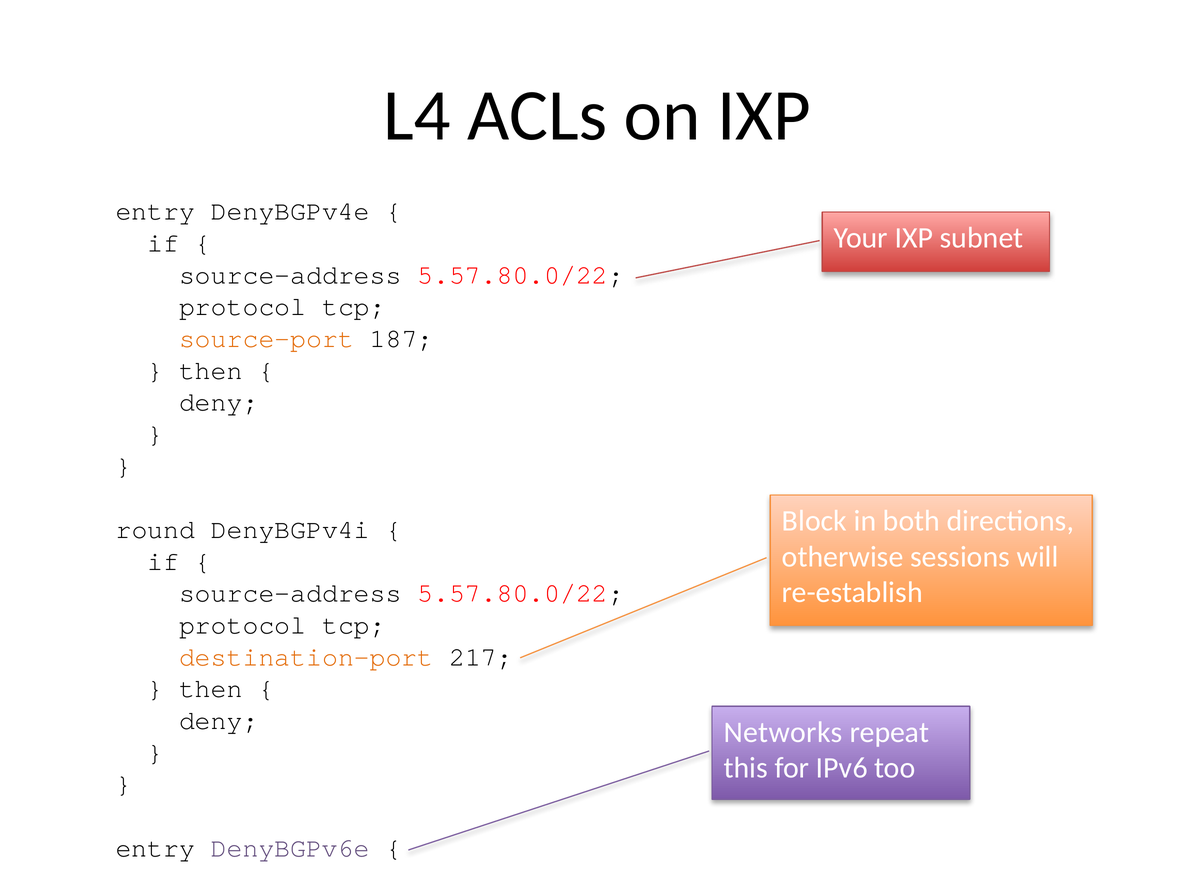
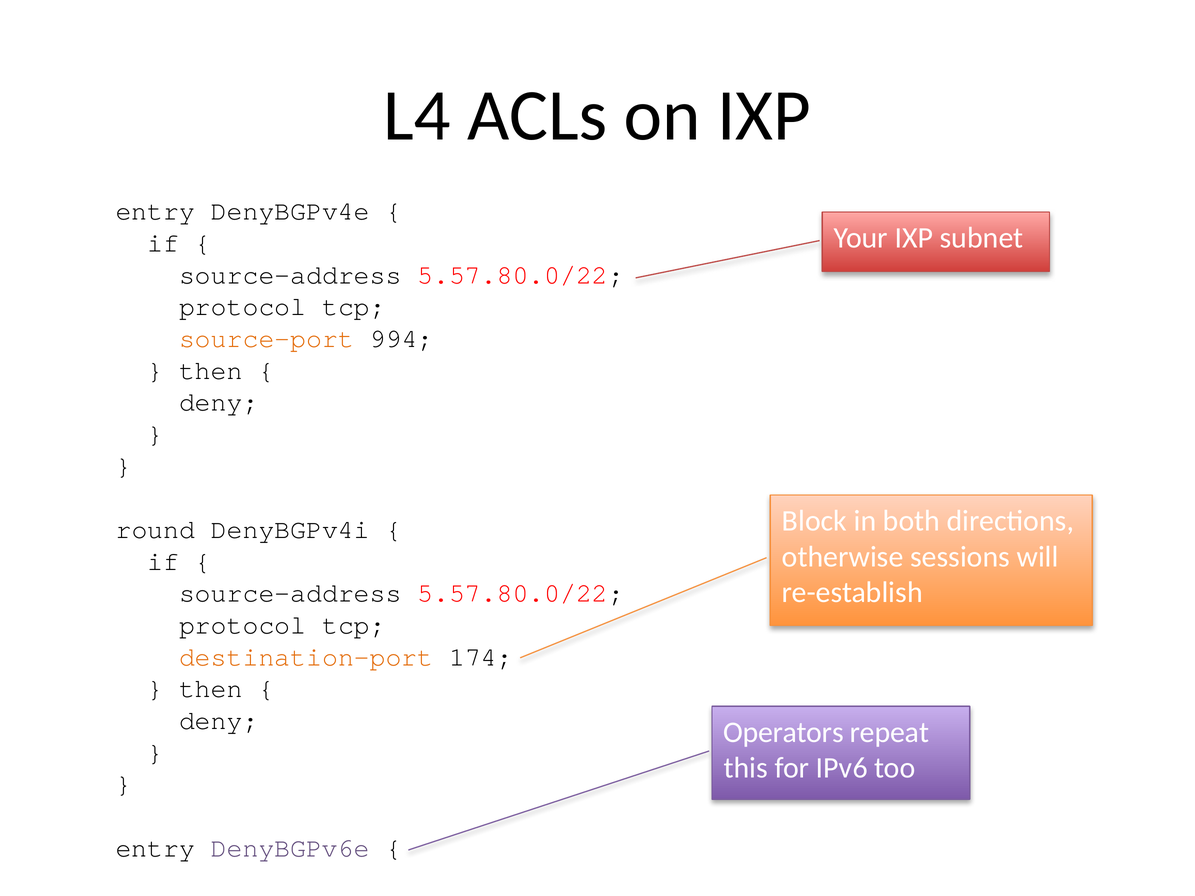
187: 187 -> 994
217: 217 -> 174
Networks: Networks -> Operators
